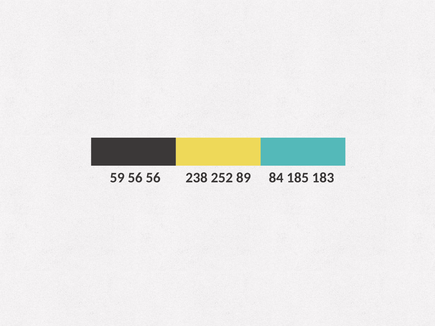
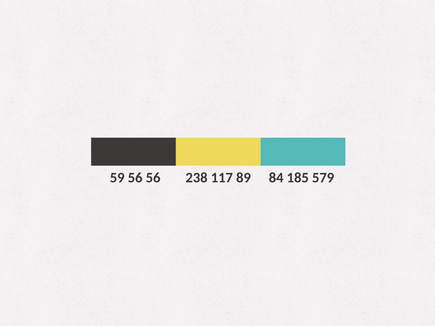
252: 252 -> 117
183: 183 -> 579
